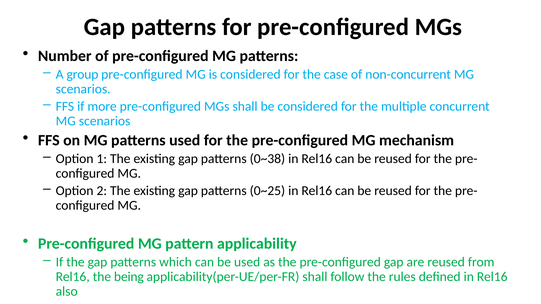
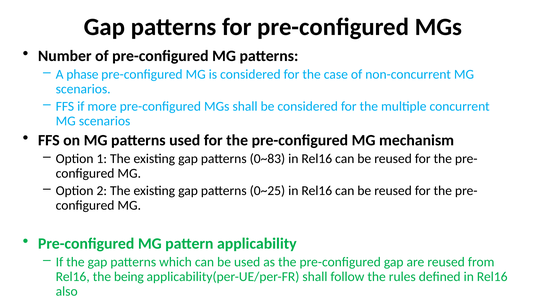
group: group -> phase
0~38: 0~38 -> 0~83
